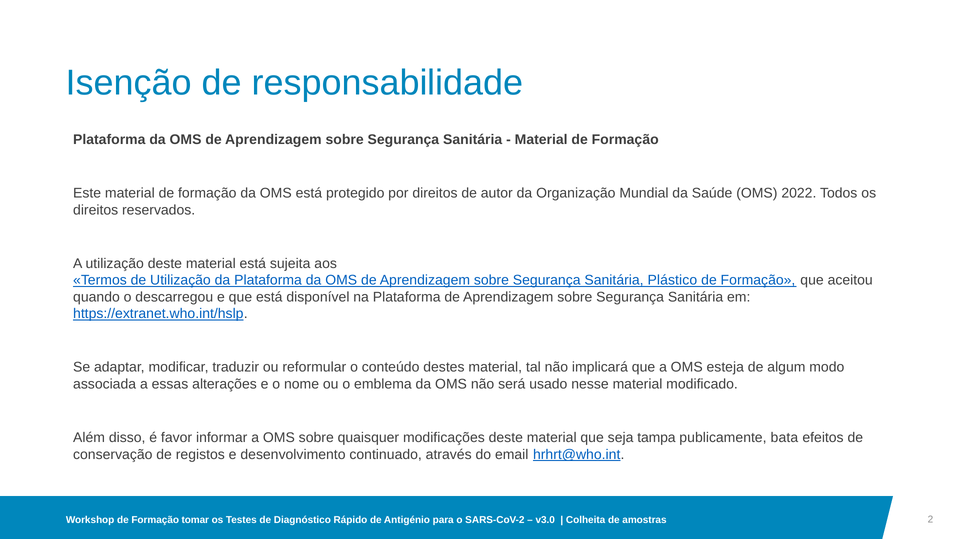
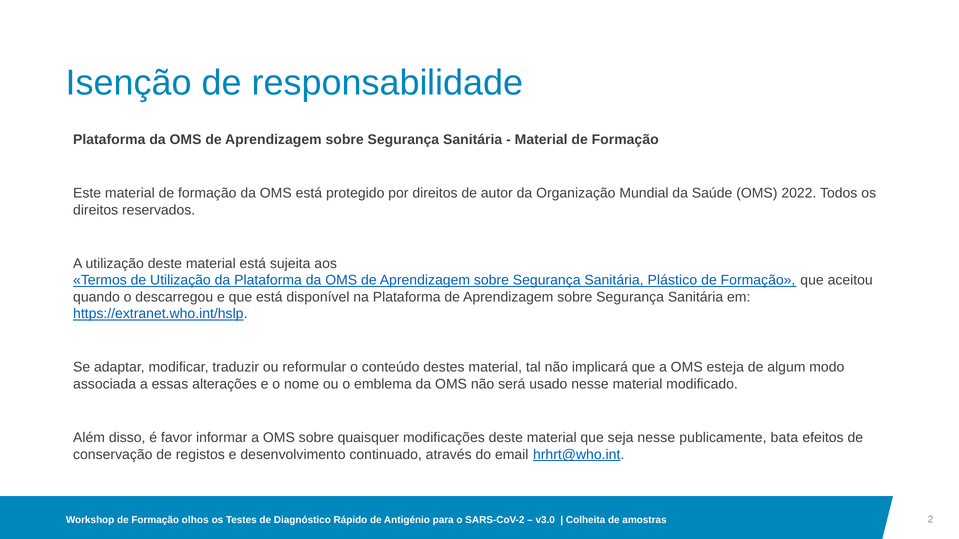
seja tampa: tampa -> nesse
tomar: tomar -> olhos
